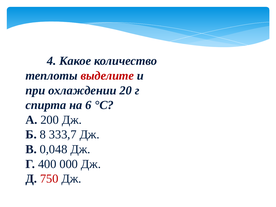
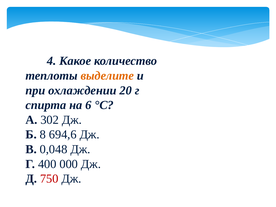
выделите colour: red -> orange
200: 200 -> 302
333,7: 333,7 -> 694,6
